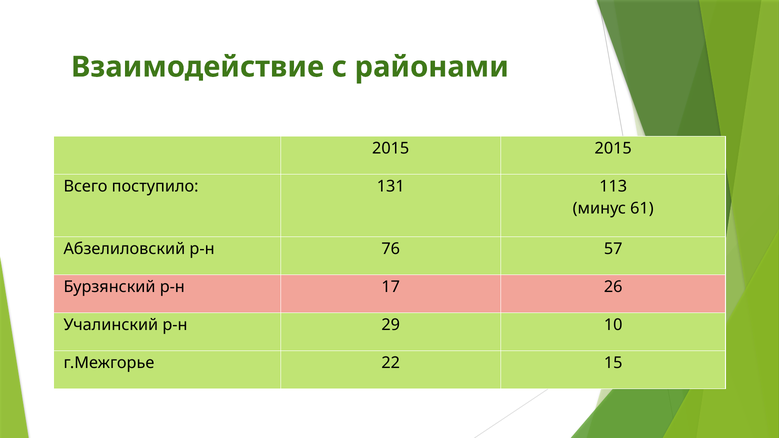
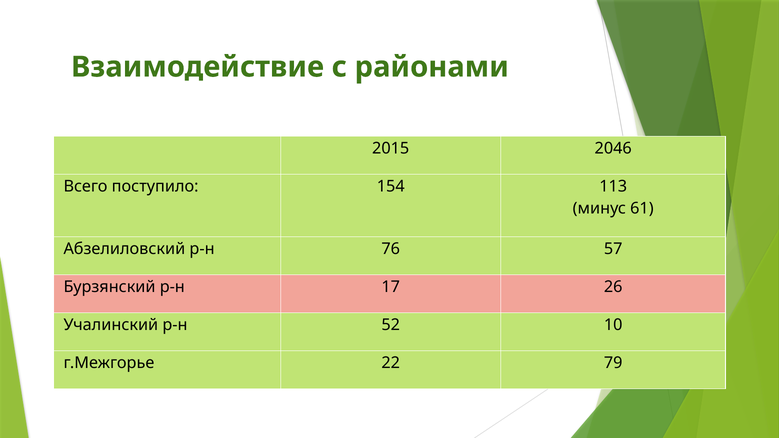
2015 2015: 2015 -> 2046
131: 131 -> 154
29: 29 -> 52
15: 15 -> 79
